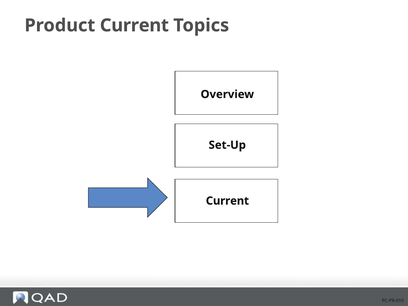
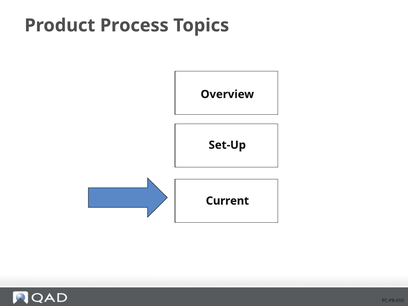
Product Current: Current -> Process
